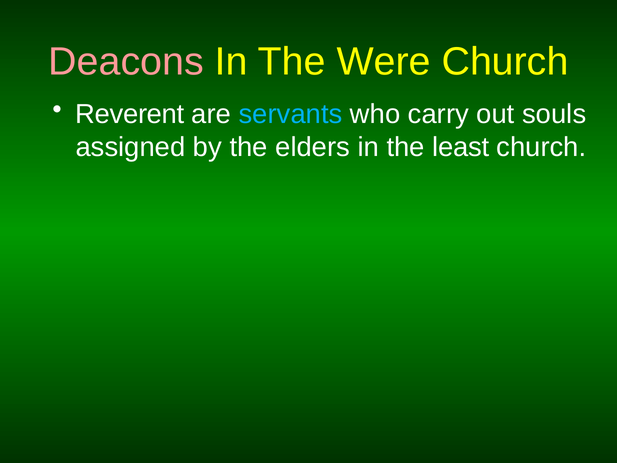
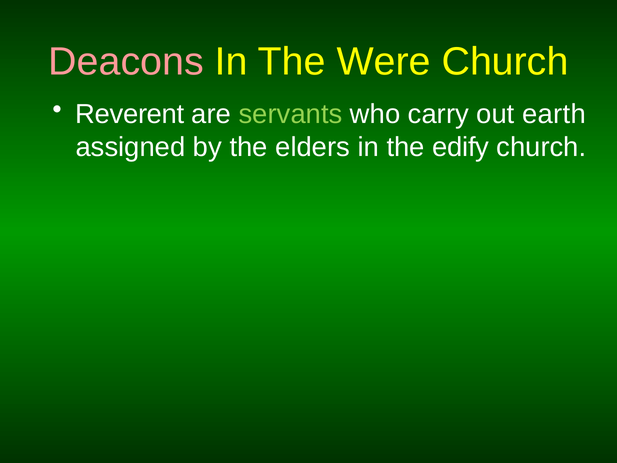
servants colour: light blue -> light green
souls: souls -> earth
least: least -> edify
